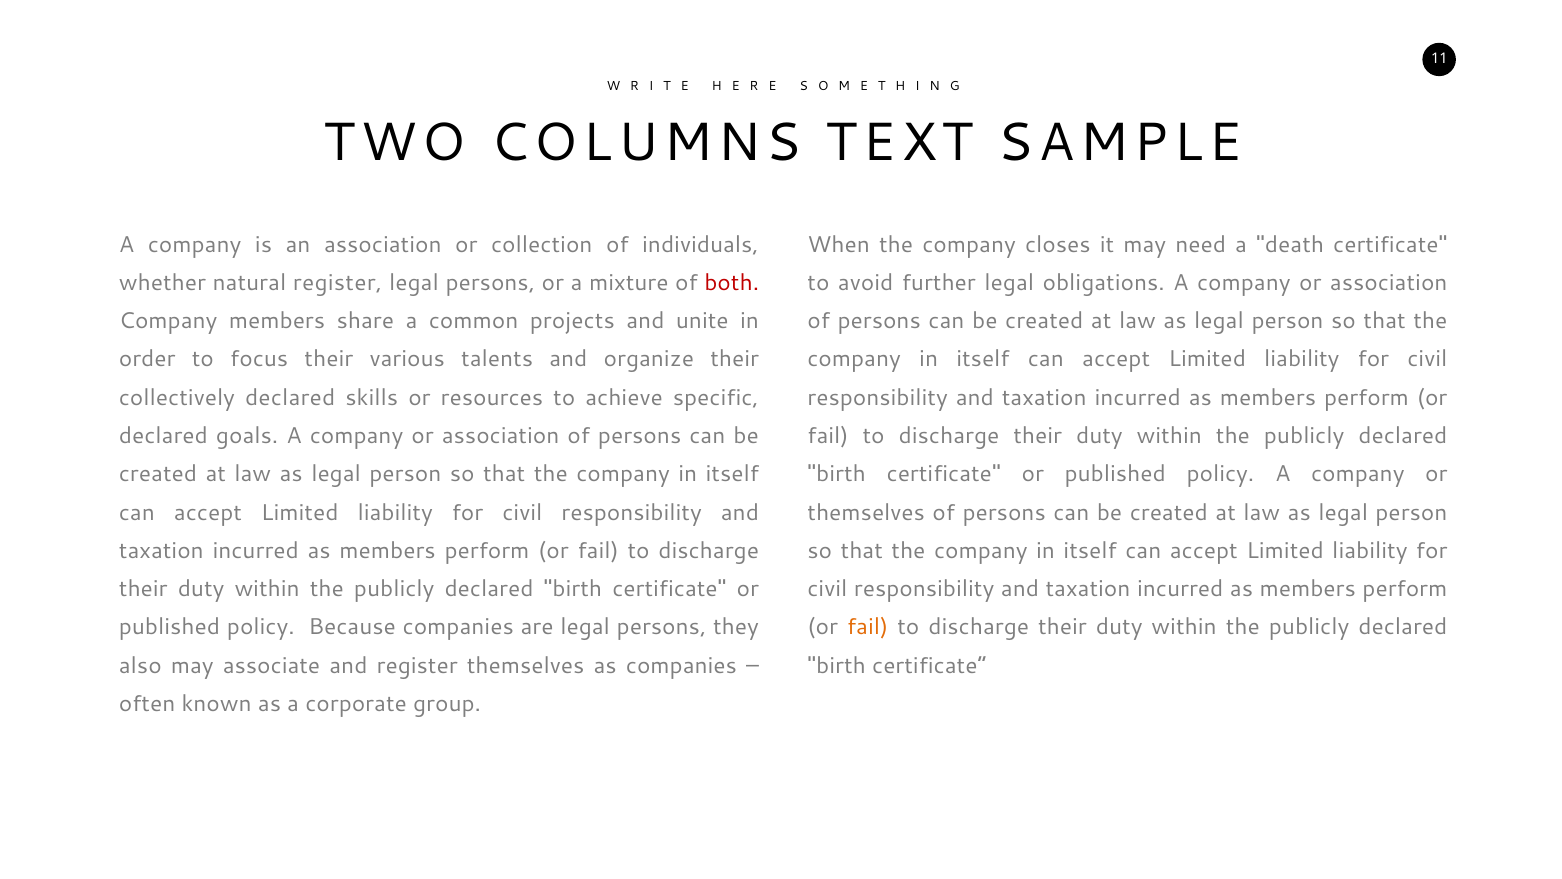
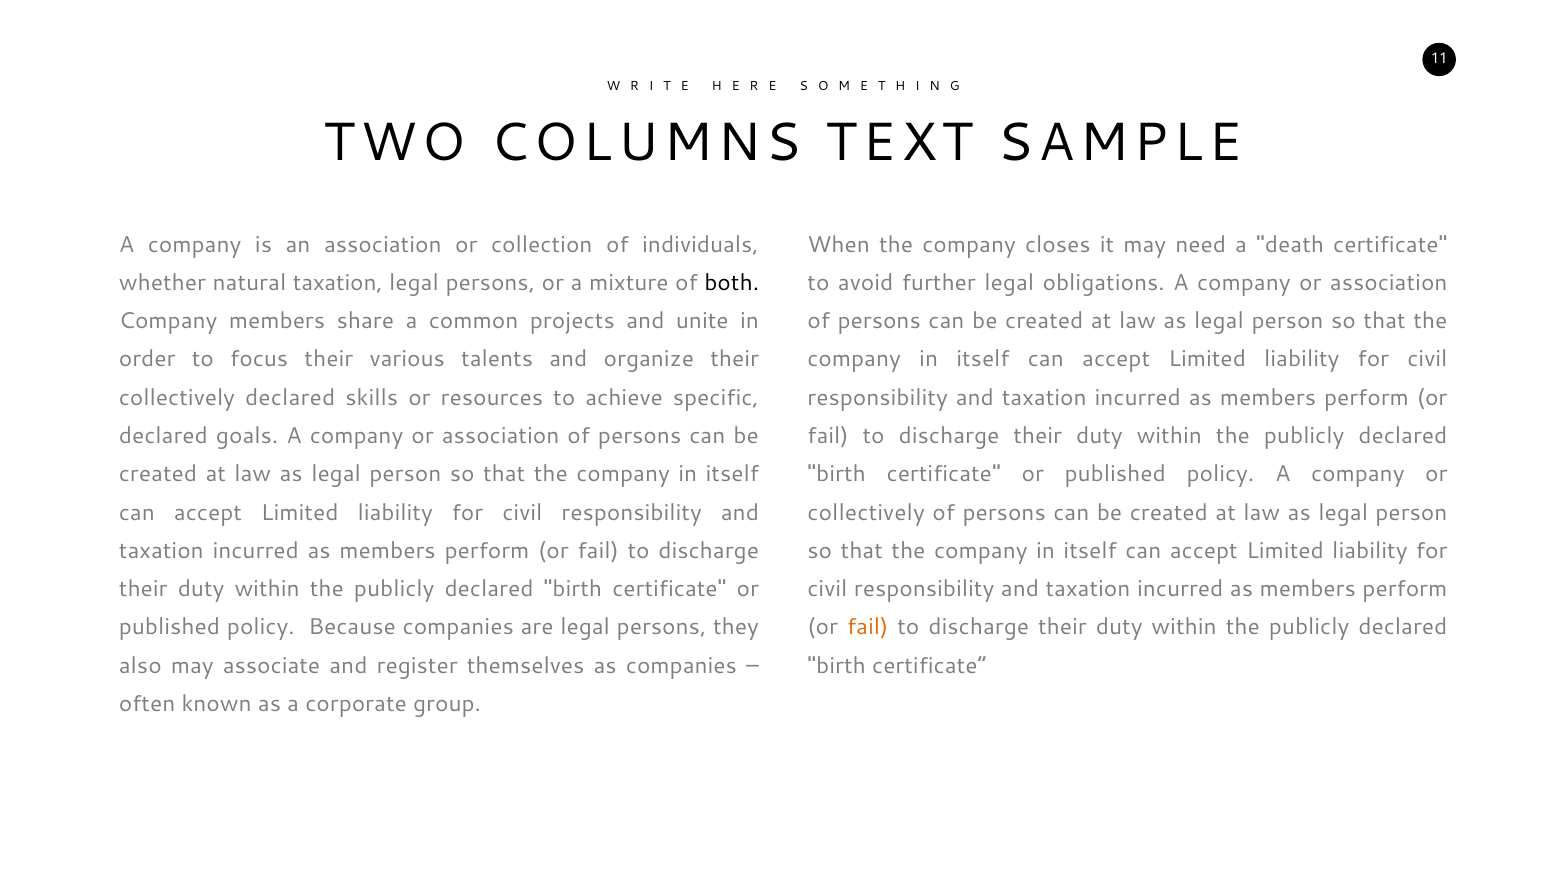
natural register: register -> taxation
both colour: red -> black
themselves at (866, 512): themselves -> collectively
